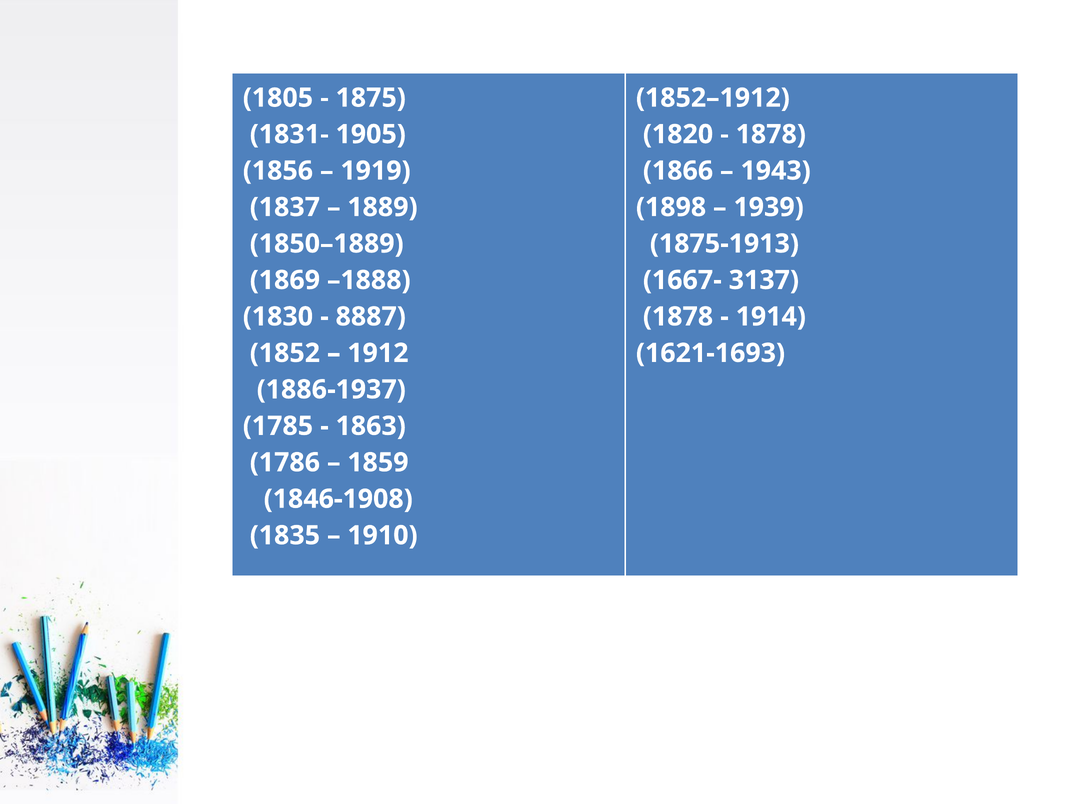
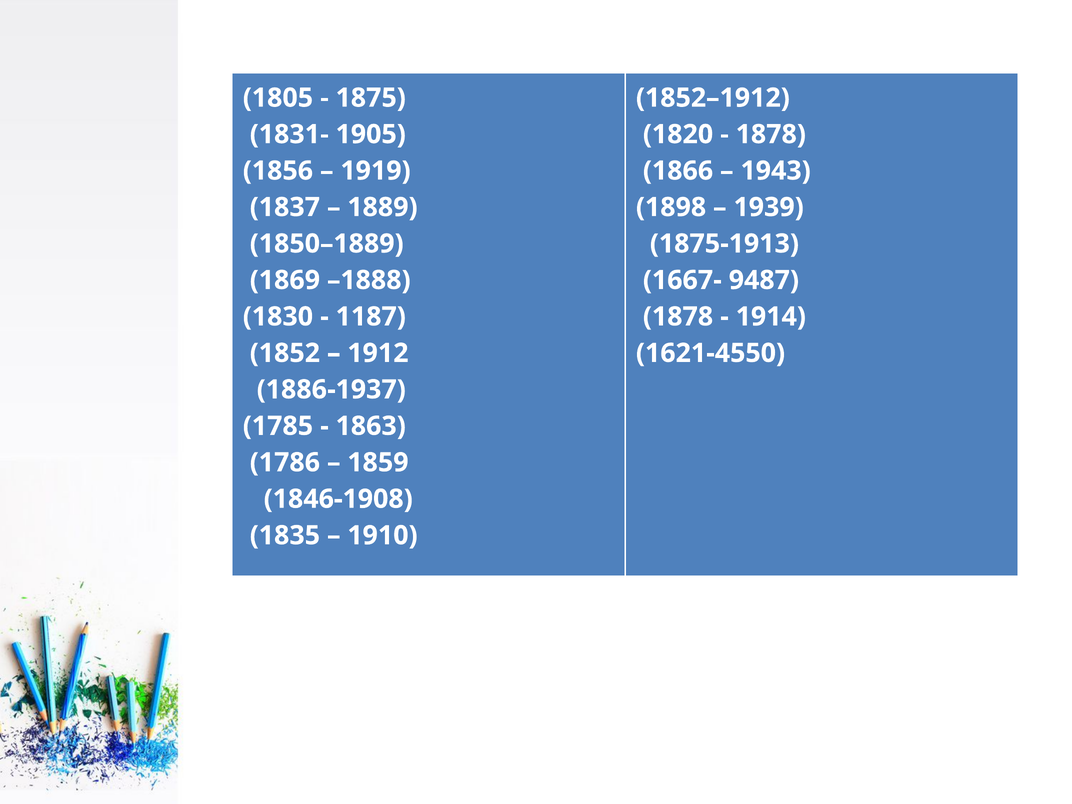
3137: 3137 -> 9487
8887: 8887 -> 1187
1621-1693: 1621-1693 -> 1621-4550
